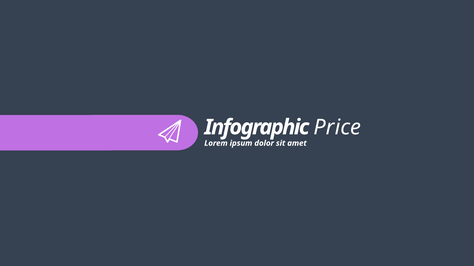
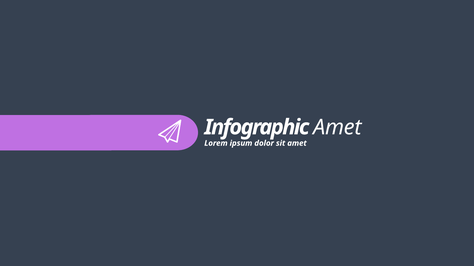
Price at (337, 127): Price -> Amet
